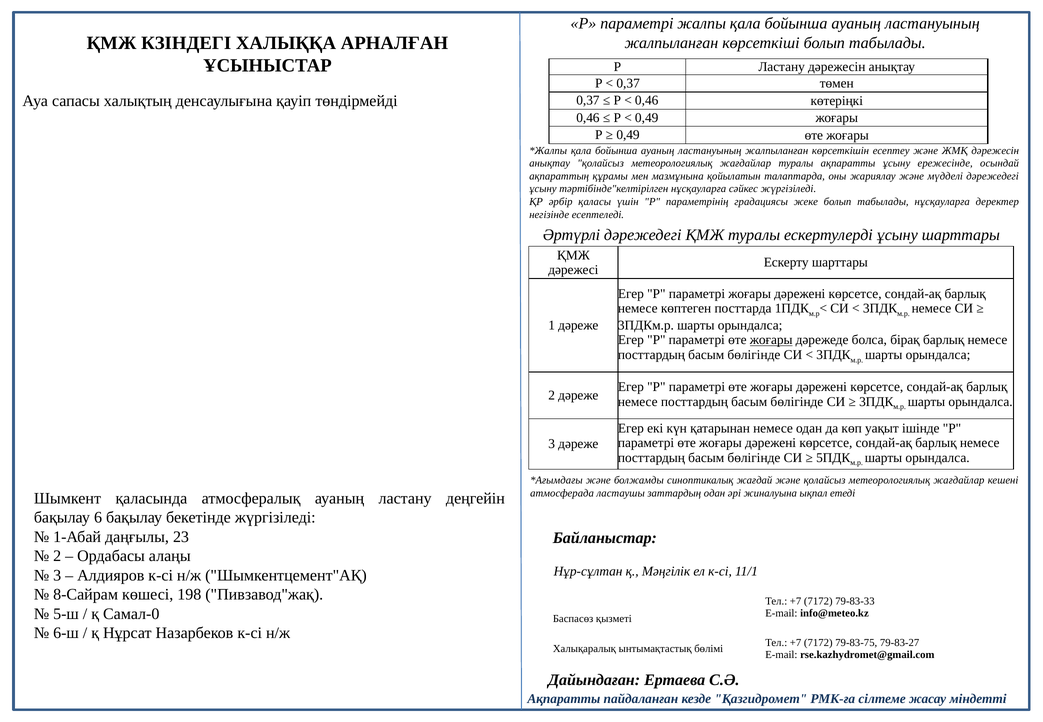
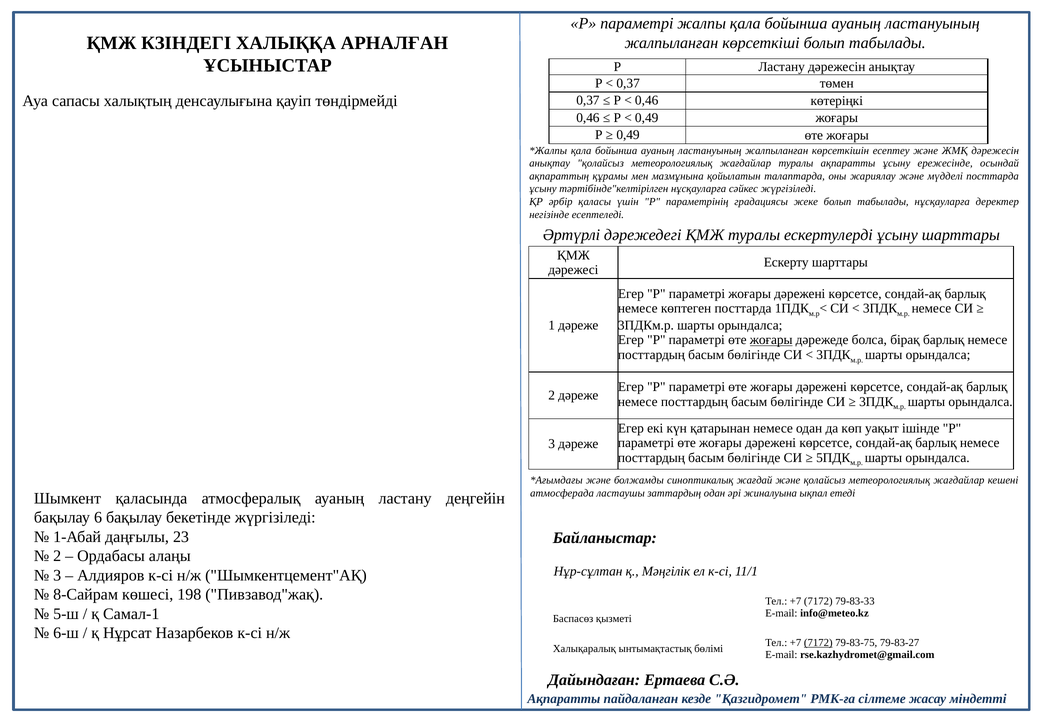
мүдделі дәрежедегі: дәрежедегі -> посттарда
Самал-0: Самал-0 -> Самал-1
7172 at (818, 643) underline: none -> present
